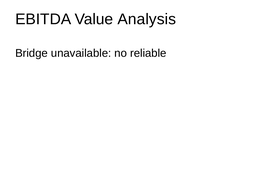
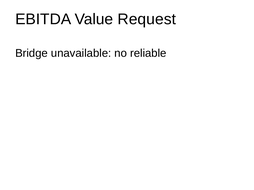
Analysis: Analysis -> Request
